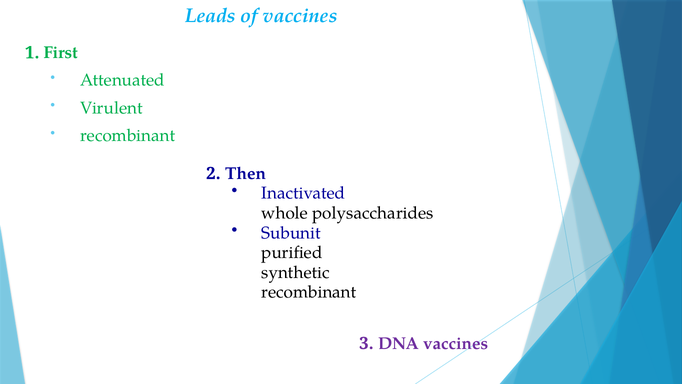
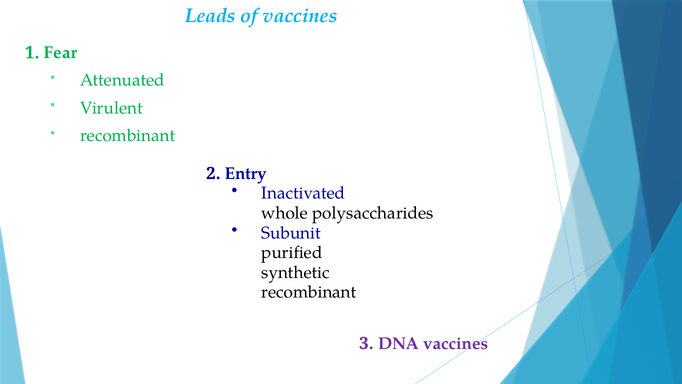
First: First -> Fear
Then: Then -> Entry
